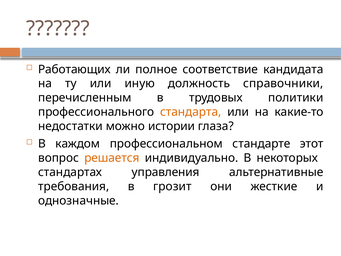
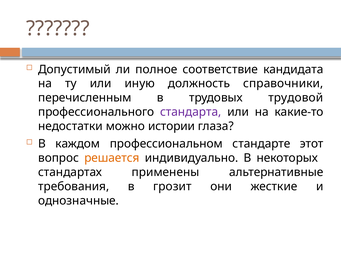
Работающих: Работающих -> Допустимый
политики: политики -> трудовой
стандарта colour: orange -> purple
управления: управления -> применены
